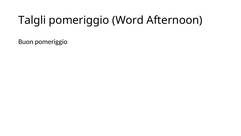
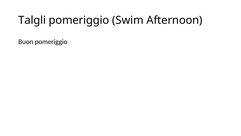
Word: Word -> Swim
